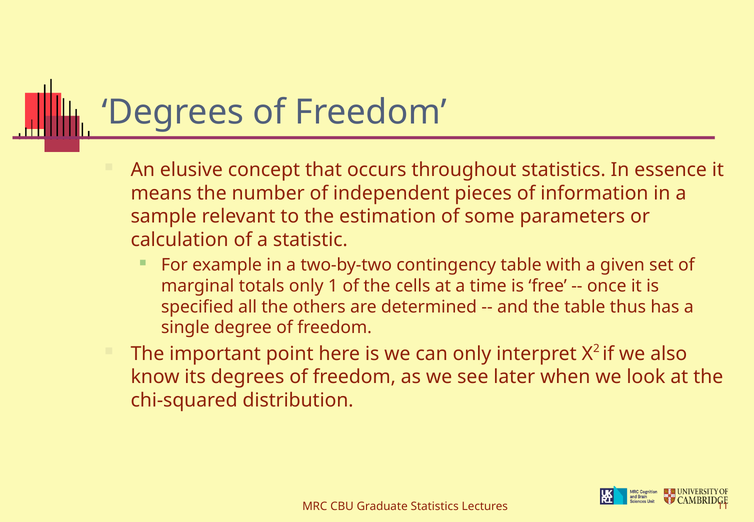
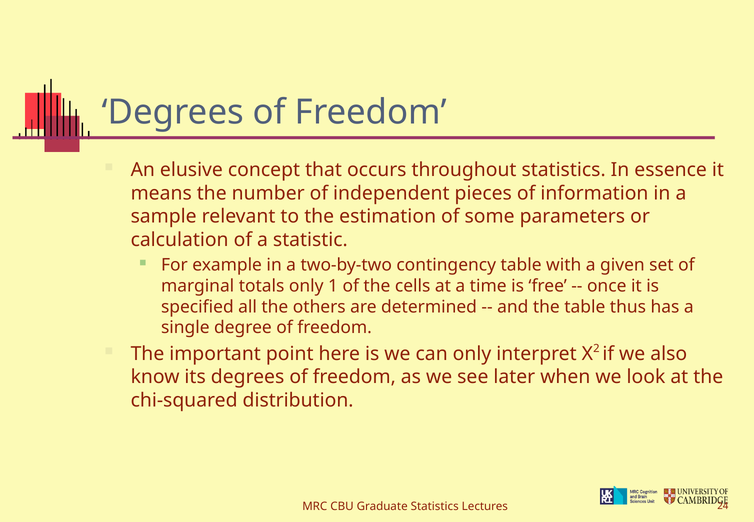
11: 11 -> 24
